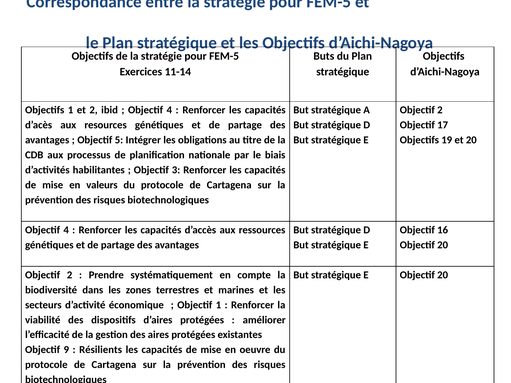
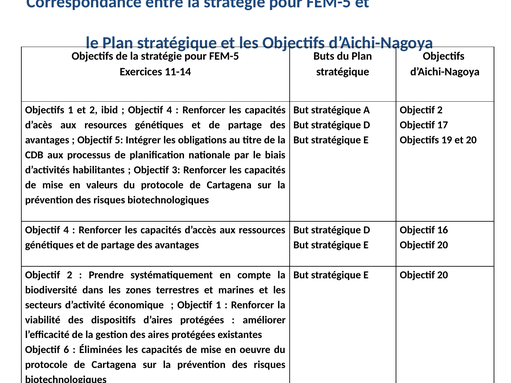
9: 9 -> 6
Résilients: Résilients -> Éliminées
